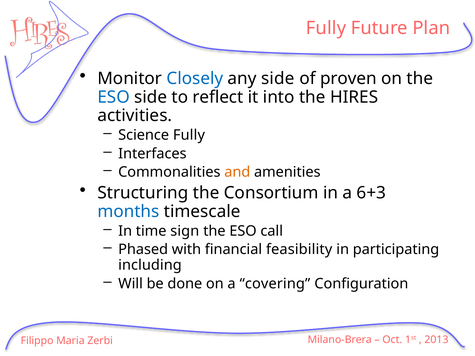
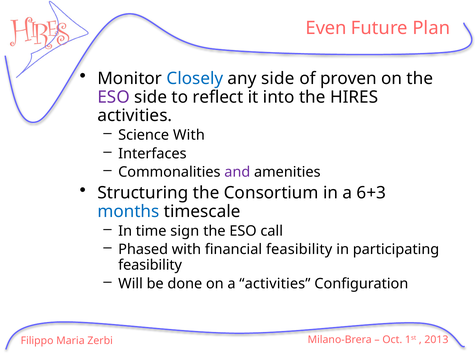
Fully at (326, 28): Fully -> Even
ESO at (114, 97) colour: blue -> purple
Science Fully: Fully -> With
and colour: orange -> purple
including at (150, 265): including -> feasibility
a covering: covering -> activities
